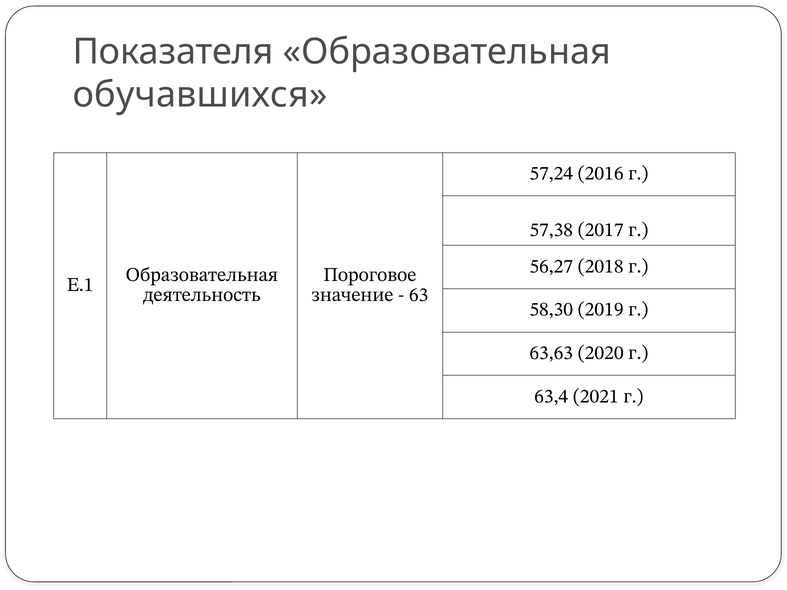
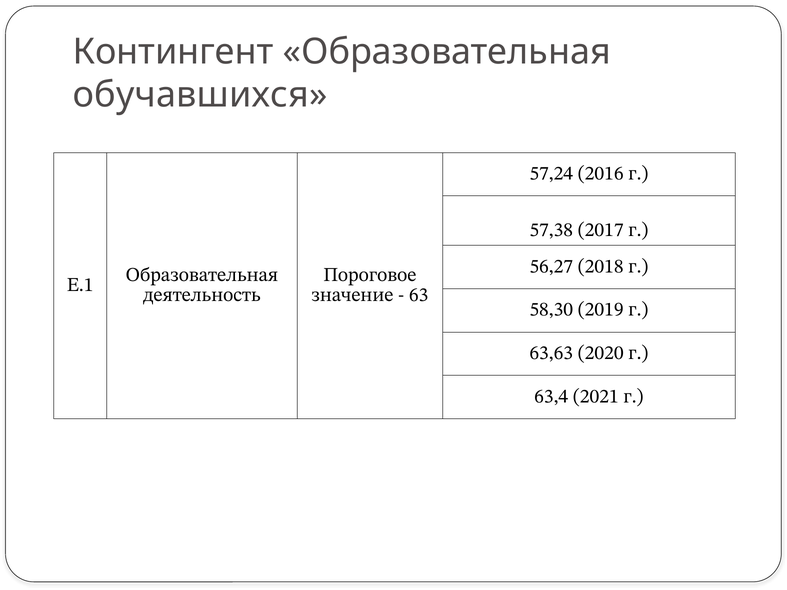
Показателя: Показателя -> Контингент
